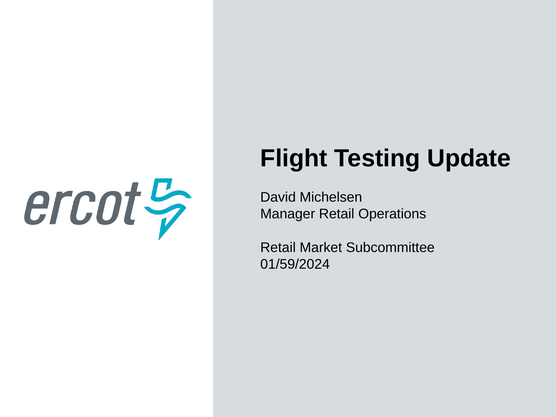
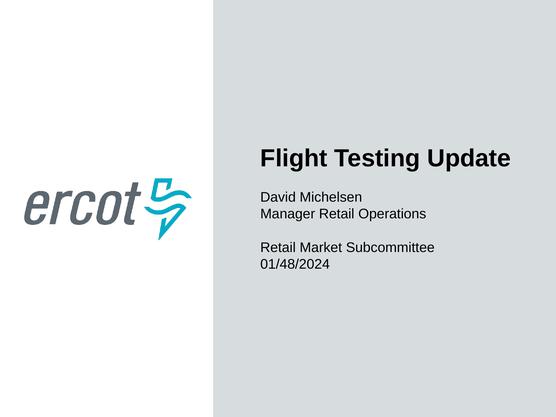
01/59/2024: 01/59/2024 -> 01/48/2024
